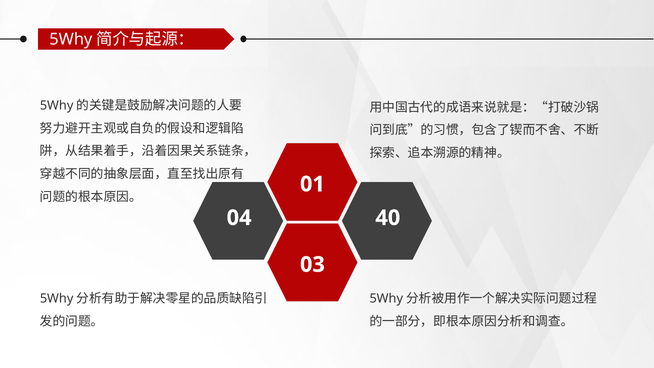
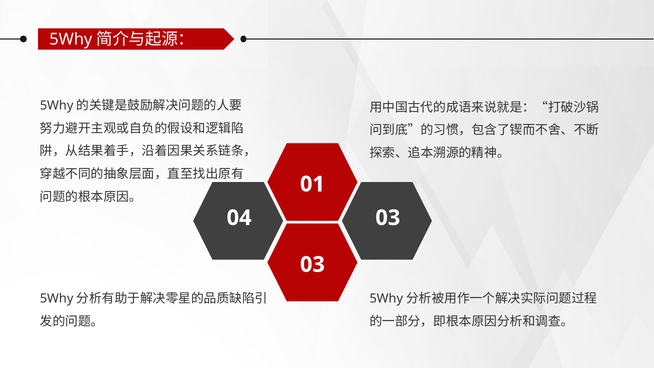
04 40: 40 -> 03
